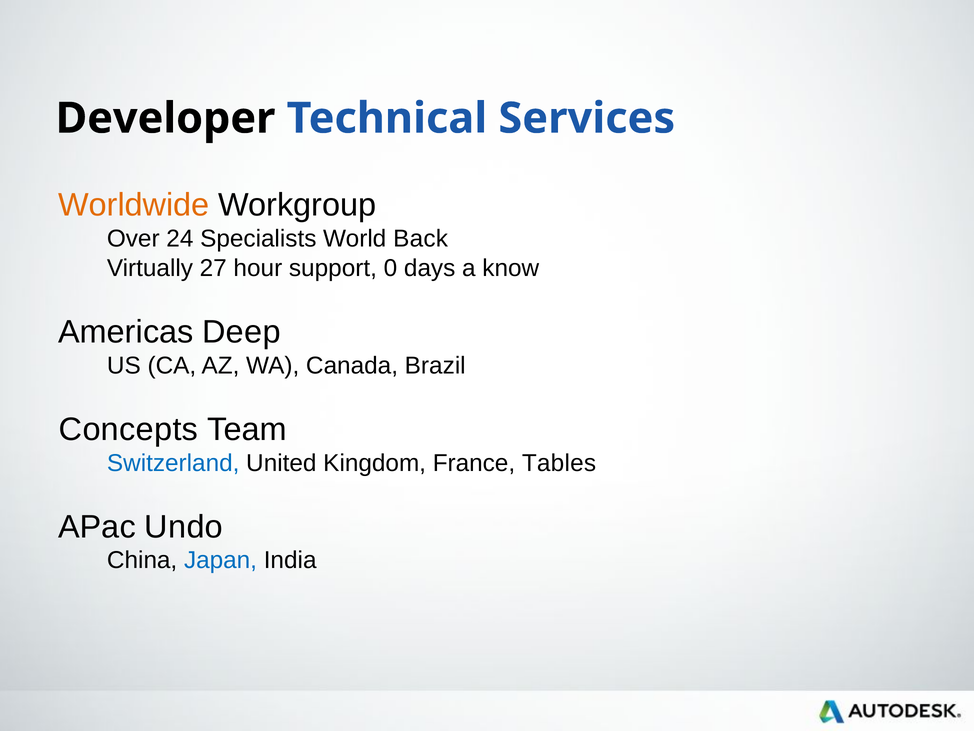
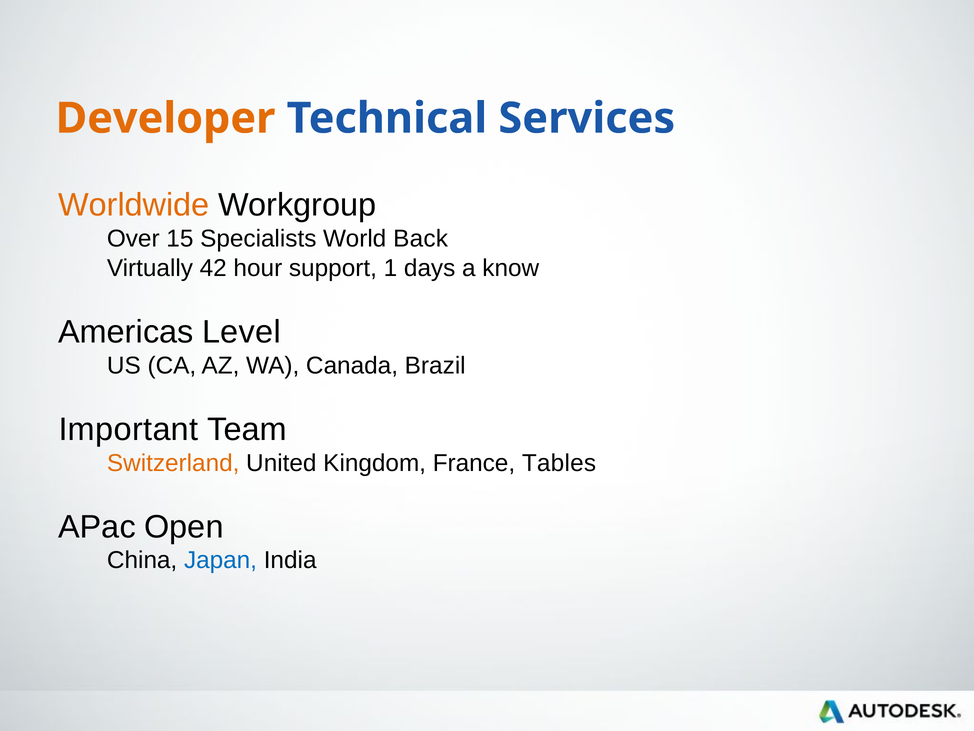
Developer colour: black -> orange
24: 24 -> 15
27: 27 -> 42
0: 0 -> 1
Deep: Deep -> Level
Concepts: Concepts -> Important
Switzerland colour: blue -> orange
Undo: Undo -> Open
